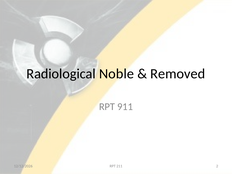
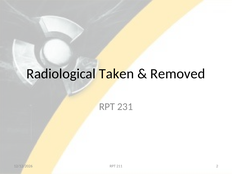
Noble: Noble -> Taken
911: 911 -> 231
